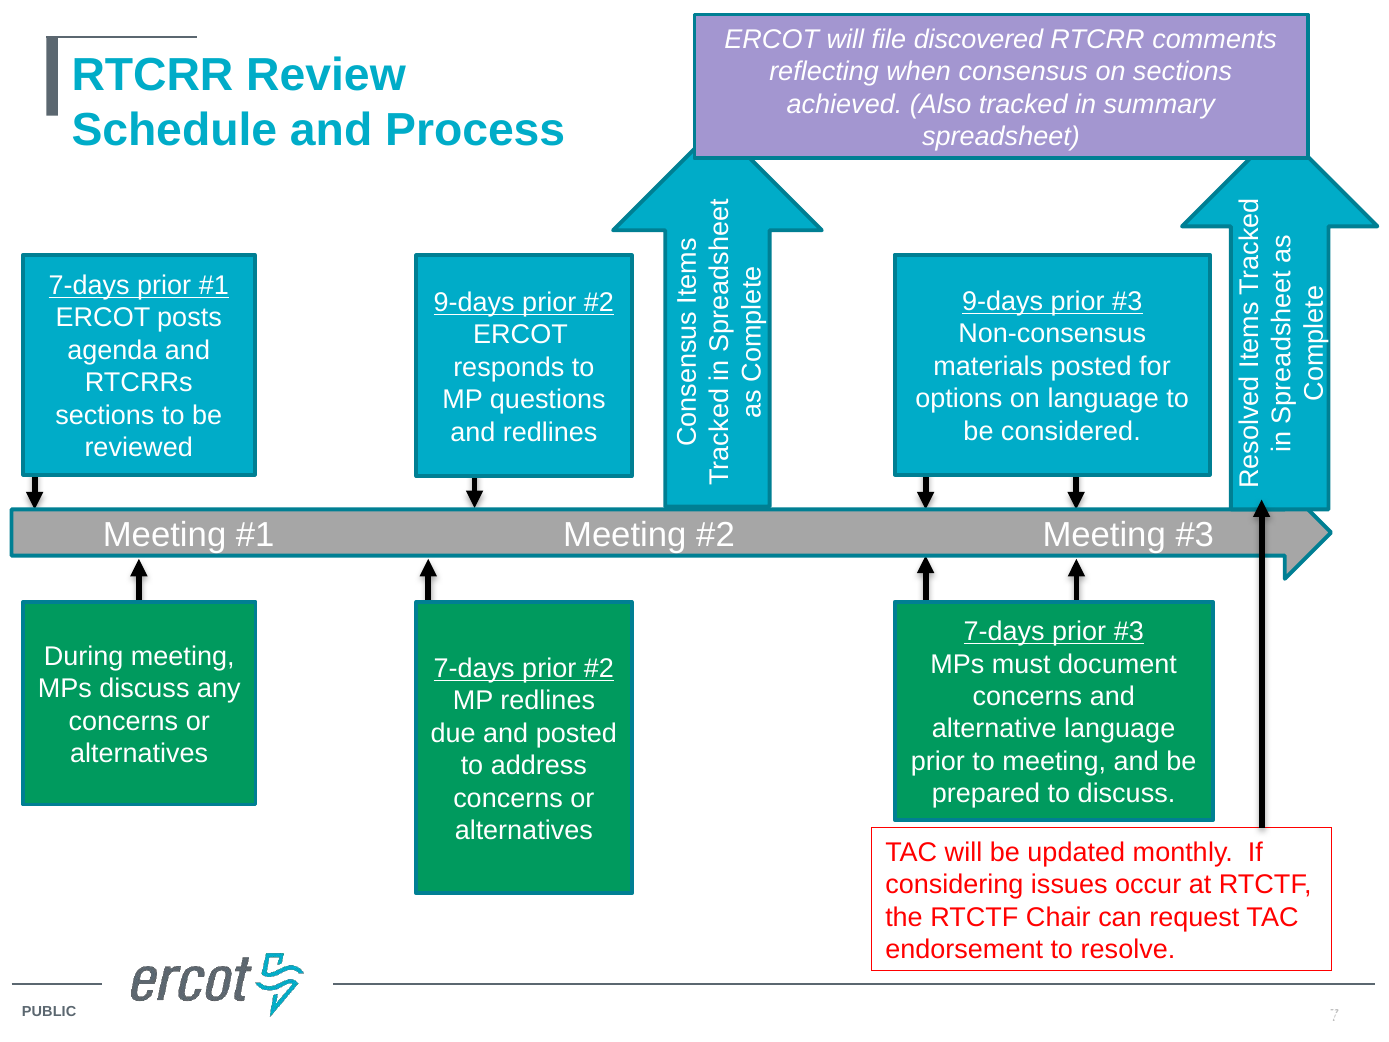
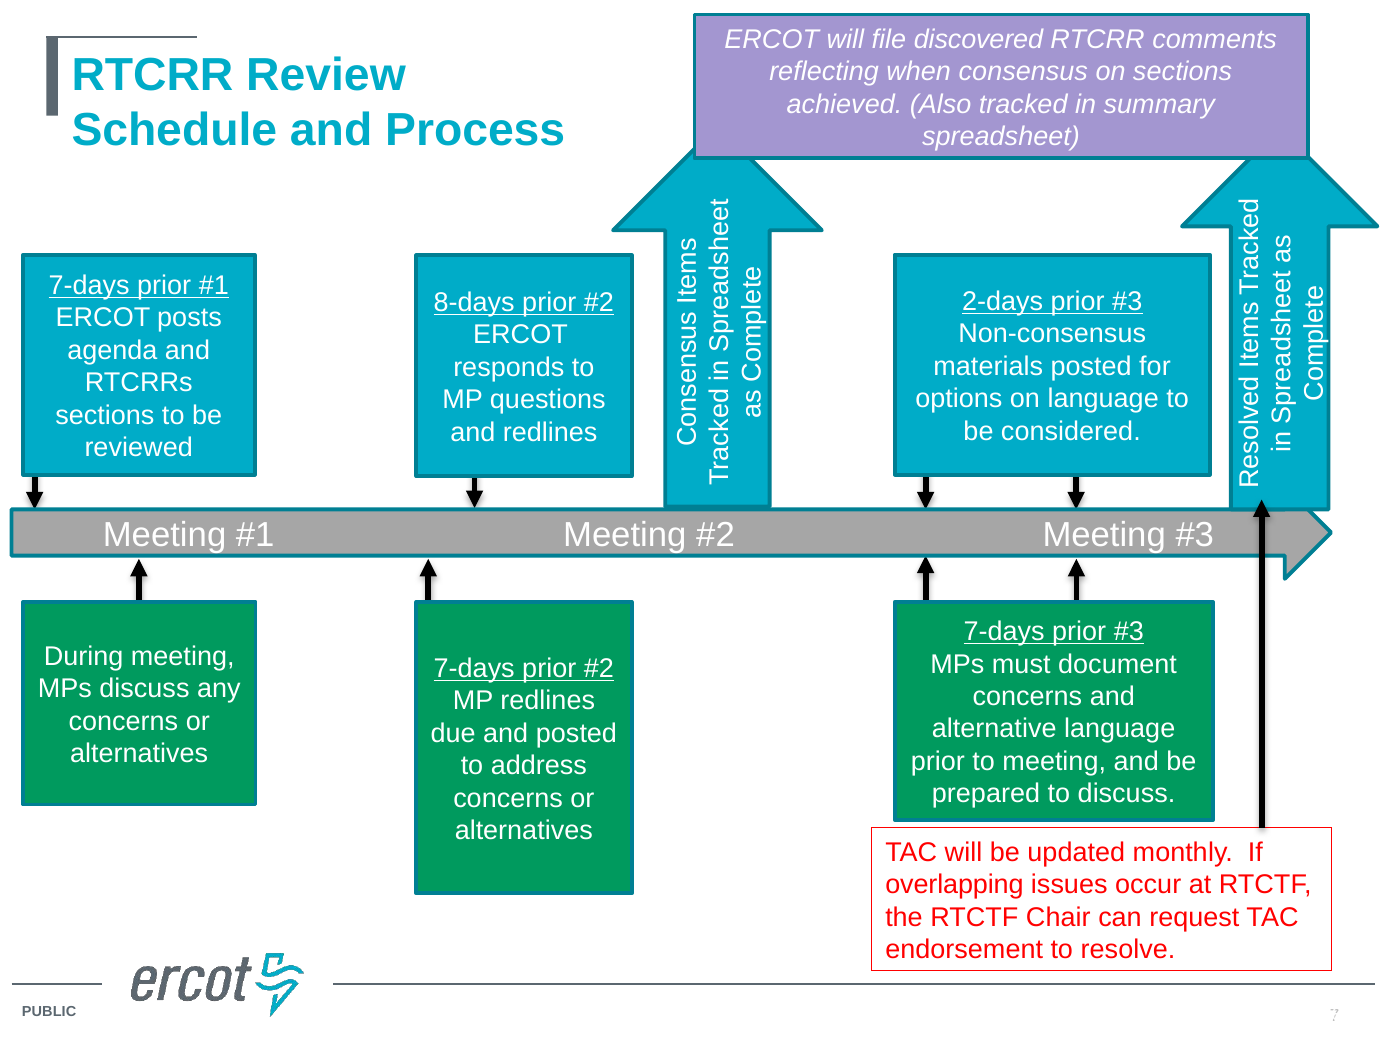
9-days at (1003, 302): 9-days -> 2-days
9-days at (474, 303): 9-days -> 8-days
considering: considering -> overlapping
